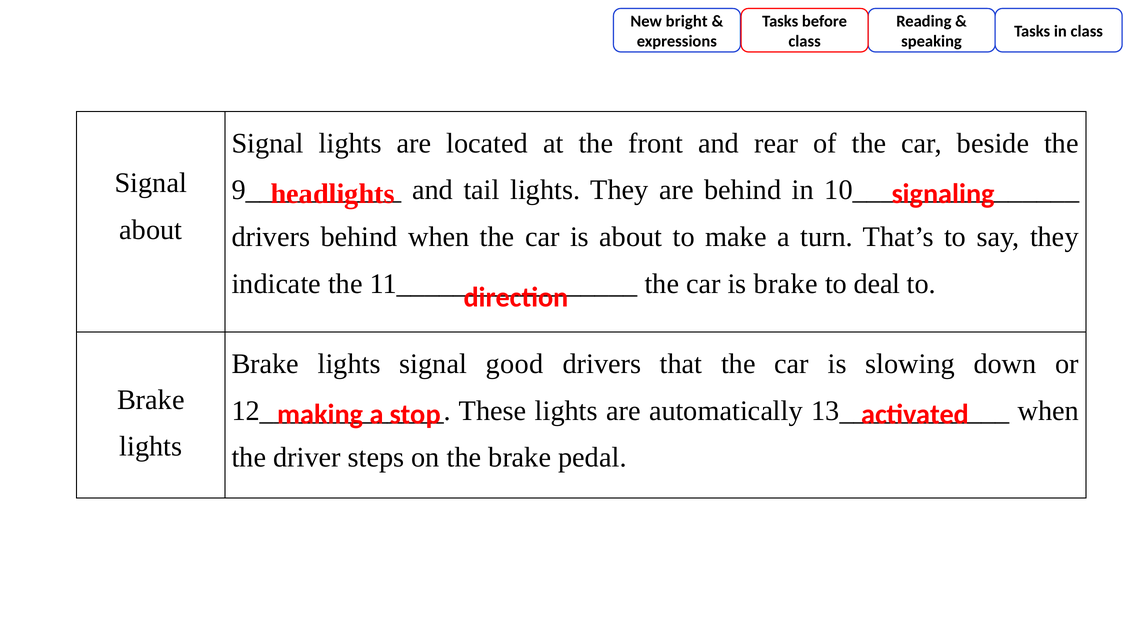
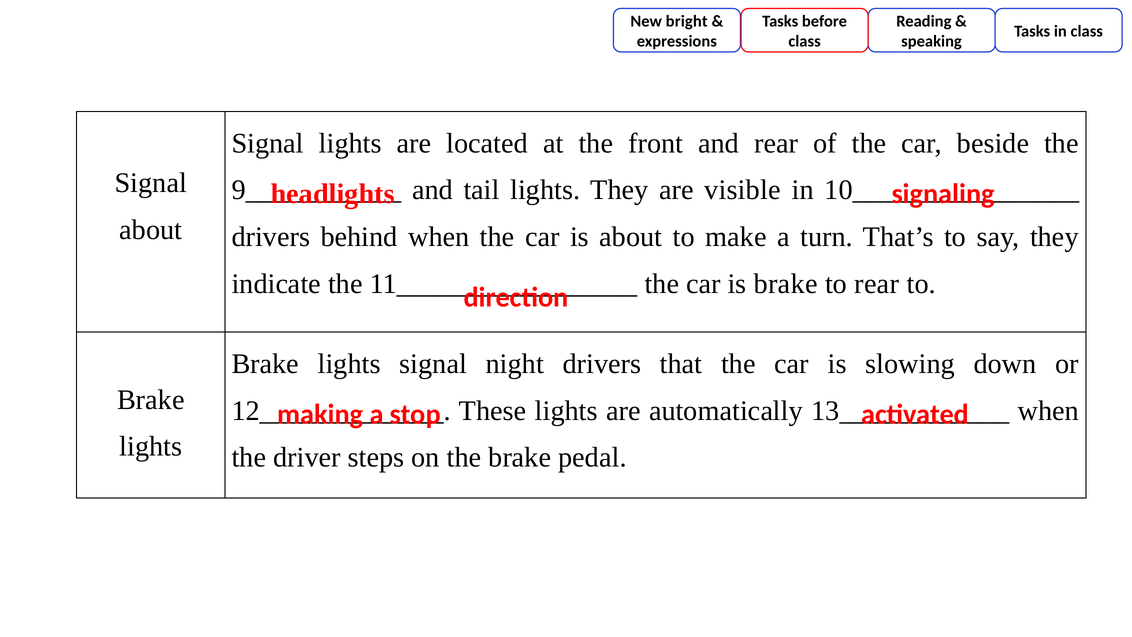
are behind: behind -> visible
to deal: deal -> rear
good: good -> night
